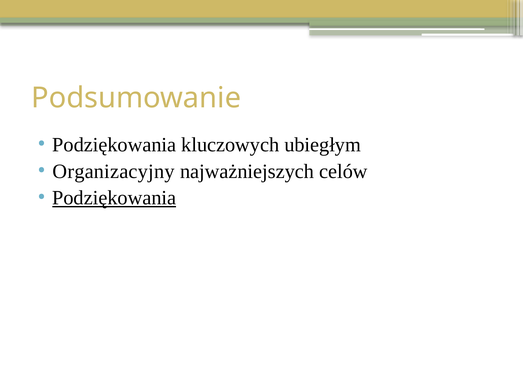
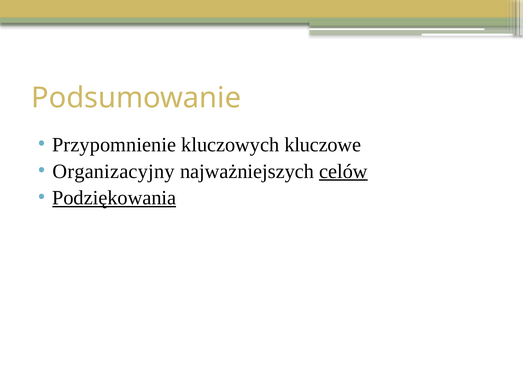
Podziękowania at (114, 145): Podziękowania -> Przypomnienie
ubiegłym: ubiegłym -> kluczowe
celów underline: none -> present
